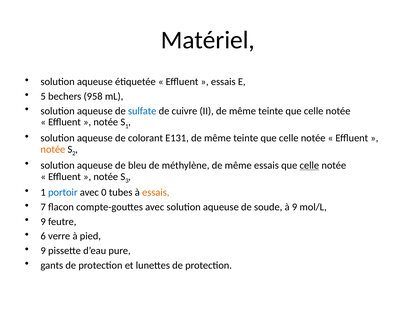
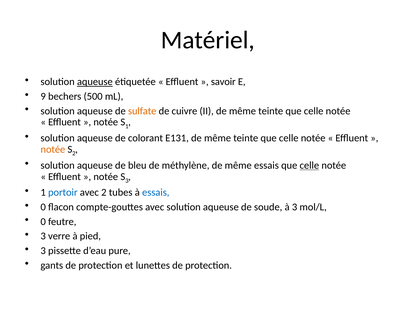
aqueuse at (95, 82) underline: none -> present
essais at (223, 82): essais -> savoir
5: 5 -> 9
958: 958 -> 500
sulfate colour: blue -> orange
avec 0: 0 -> 2
essais at (156, 193) colour: orange -> blue
7 at (43, 207): 7 -> 0
à 9: 9 -> 3
9 at (43, 222): 9 -> 0
6 at (43, 236): 6 -> 3
9 at (43, 251): 9 -> 3
